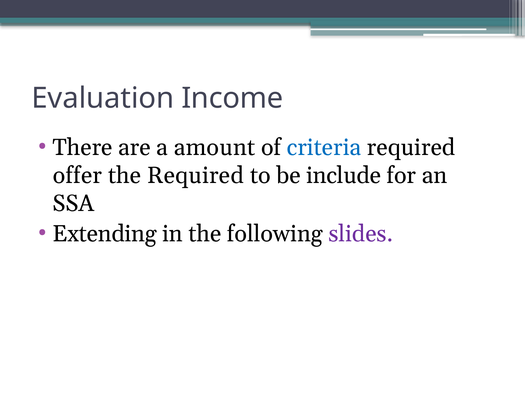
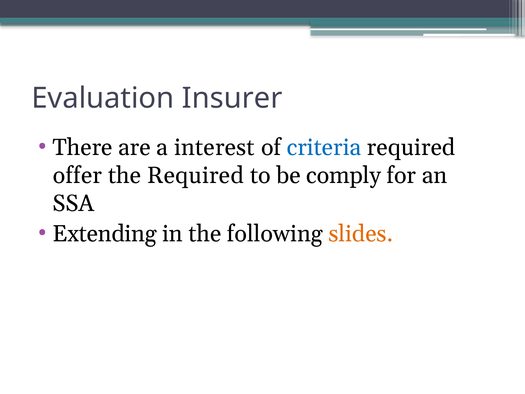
Income: Income -> Insurer
amount: amount -> interest
include: include -> comply
slides colour: purple -> orange
